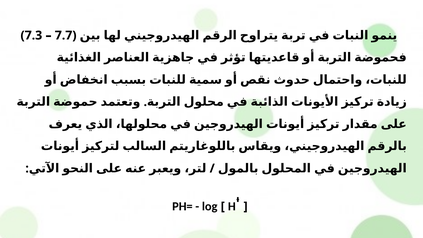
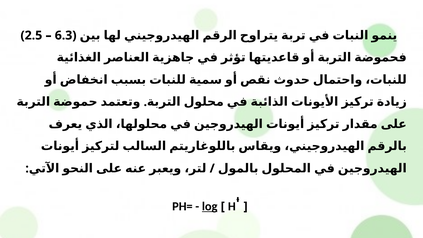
7.3: 7.3 -> 2.5
7.7: 7.7 -> 6.3
log underline: none -> present
